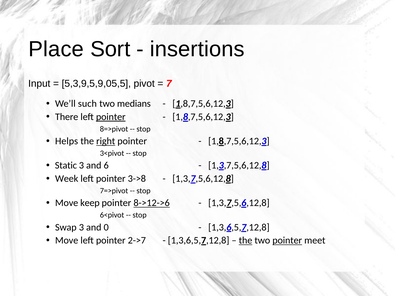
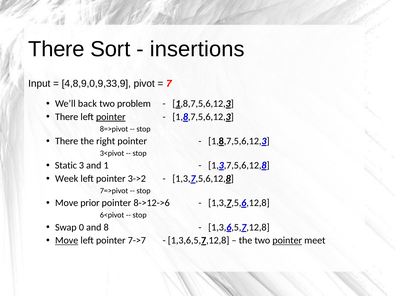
Place at (56, 49): Place -> There
5,3,9,5,9,05,5: 5,3,9,5,9,05,5 -> 4,8,9,0,9,33,9
such: such -> back
medians: medians -> problem
Helps at (67, 141): Helps -> There
right underline: present -> none
6: 6 -> 1
3->8: 3->8 -> 3->2
keep: keep -> prior
8->12->6 underline: present -> none
Swap 3: 3 -> 0
0: 0 -> 8
Move at (67, 241) underline: none -> present
2->7: 2->7 -> 7->7
the at (246, 241) underline: present -> none
